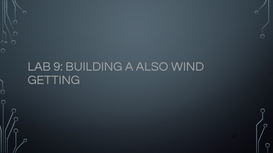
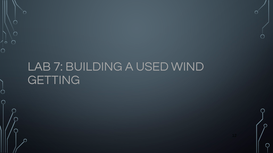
9: 9 -> 7
ALSO: ALSO -> USED
